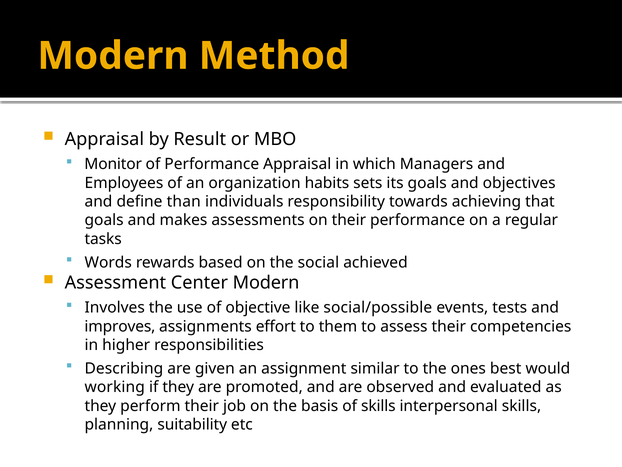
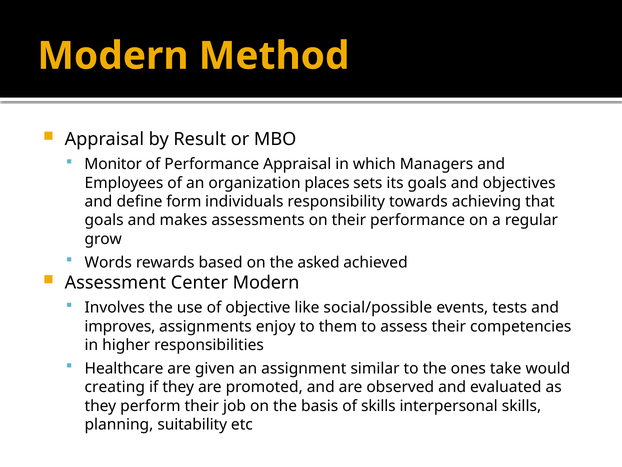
habits: habits -> places
than: than -> form
tasks: tasks -> grow
social: social -> asked
effort: effort -> enjoy
Describing: Describing -> Healthcare
best: best -> take
working: working -> creating
